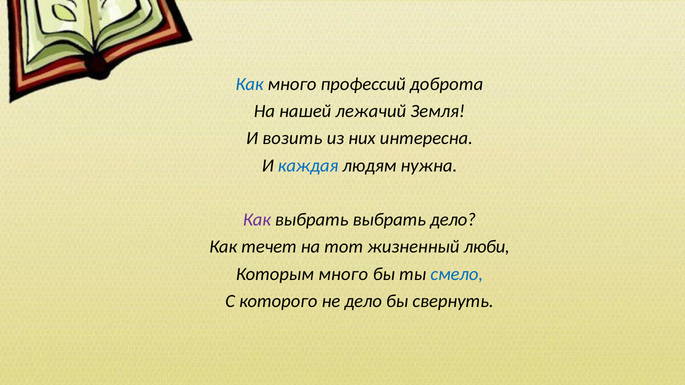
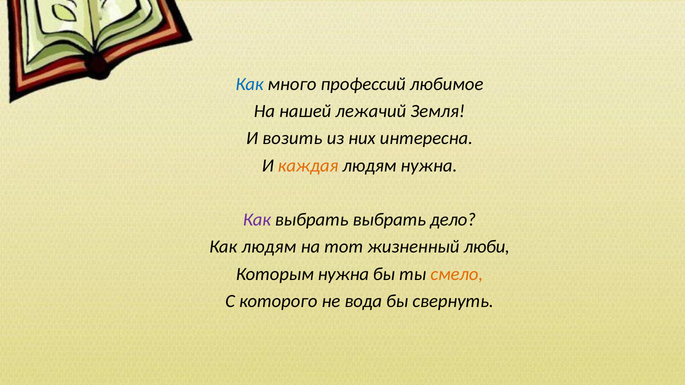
доброта: доброта -> любимое
каждая colour: blue -> orange
Как течет: течет -> людям
Которым много: много -> нужна
смело colour: blue -> orange
не дело: дело -> вода
